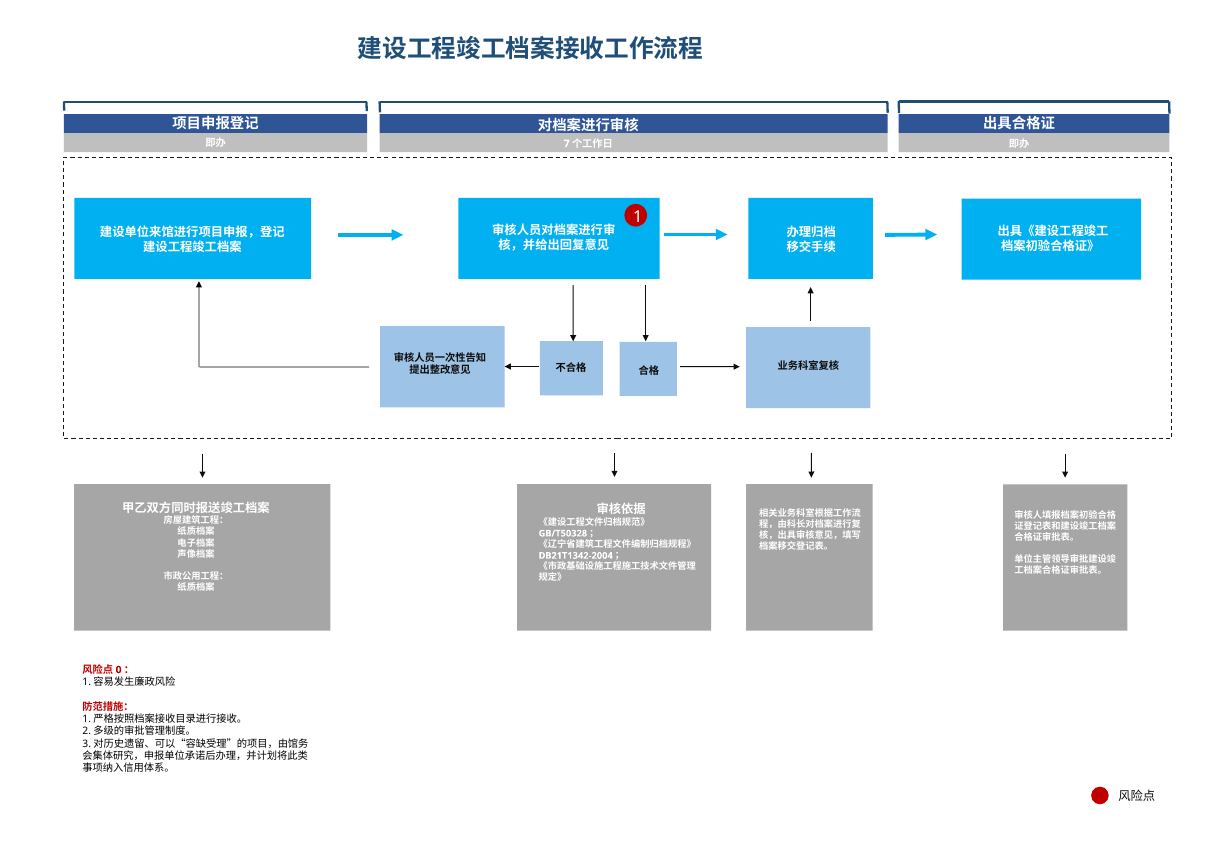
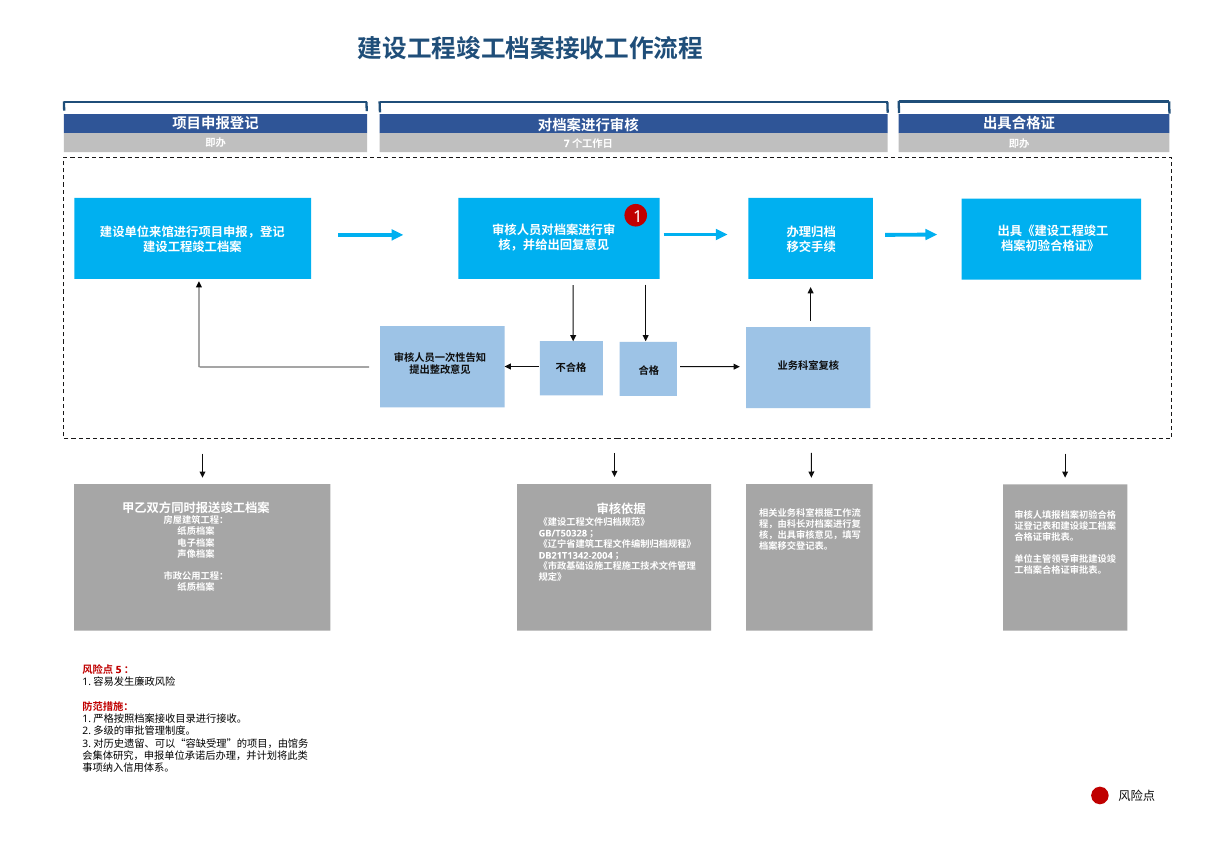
0: 0 -> 5
